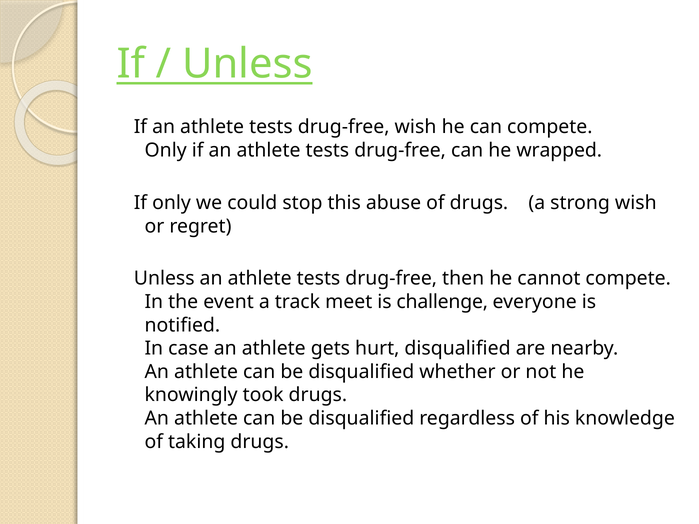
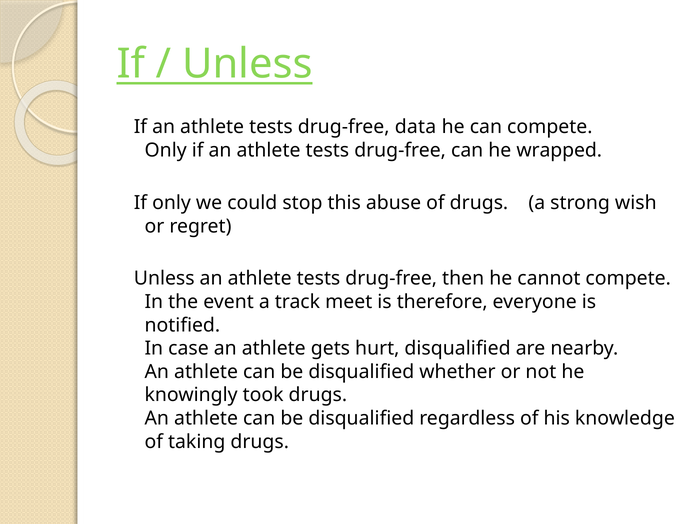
drug-free wish: wish -> data
challenge: challenge -> therefore
